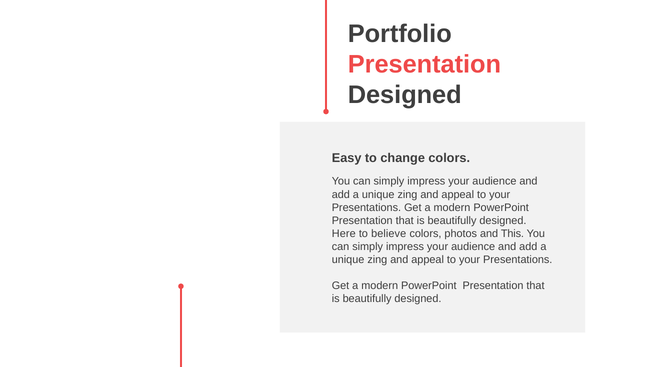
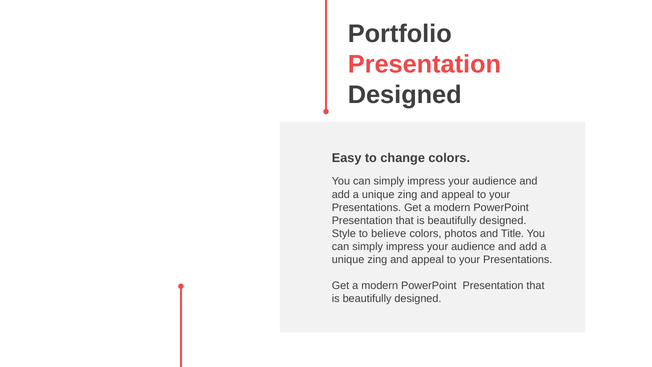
Here: Here -> Style
This: This -> Title
